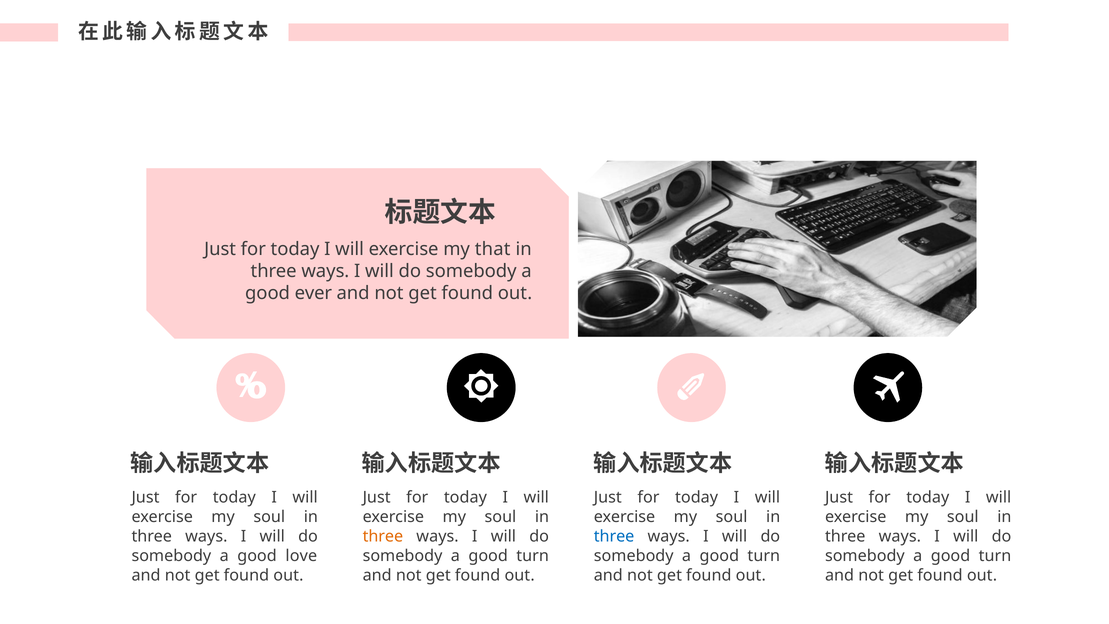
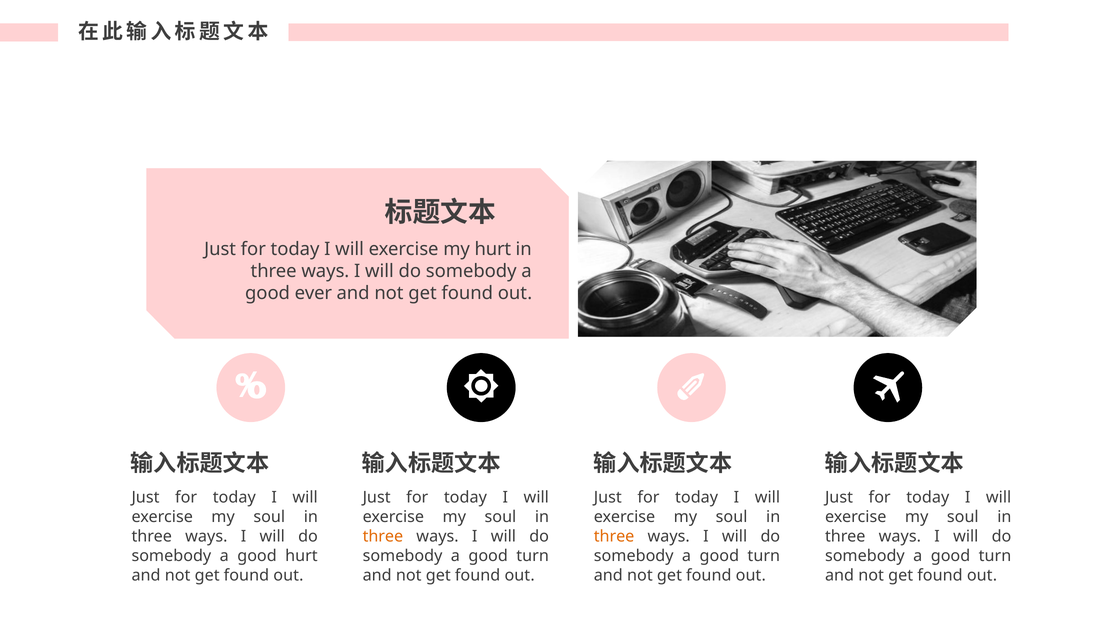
my that: that -> hurt
three at (614, 536) colour: blue -> orange
good love: love -> hurt
